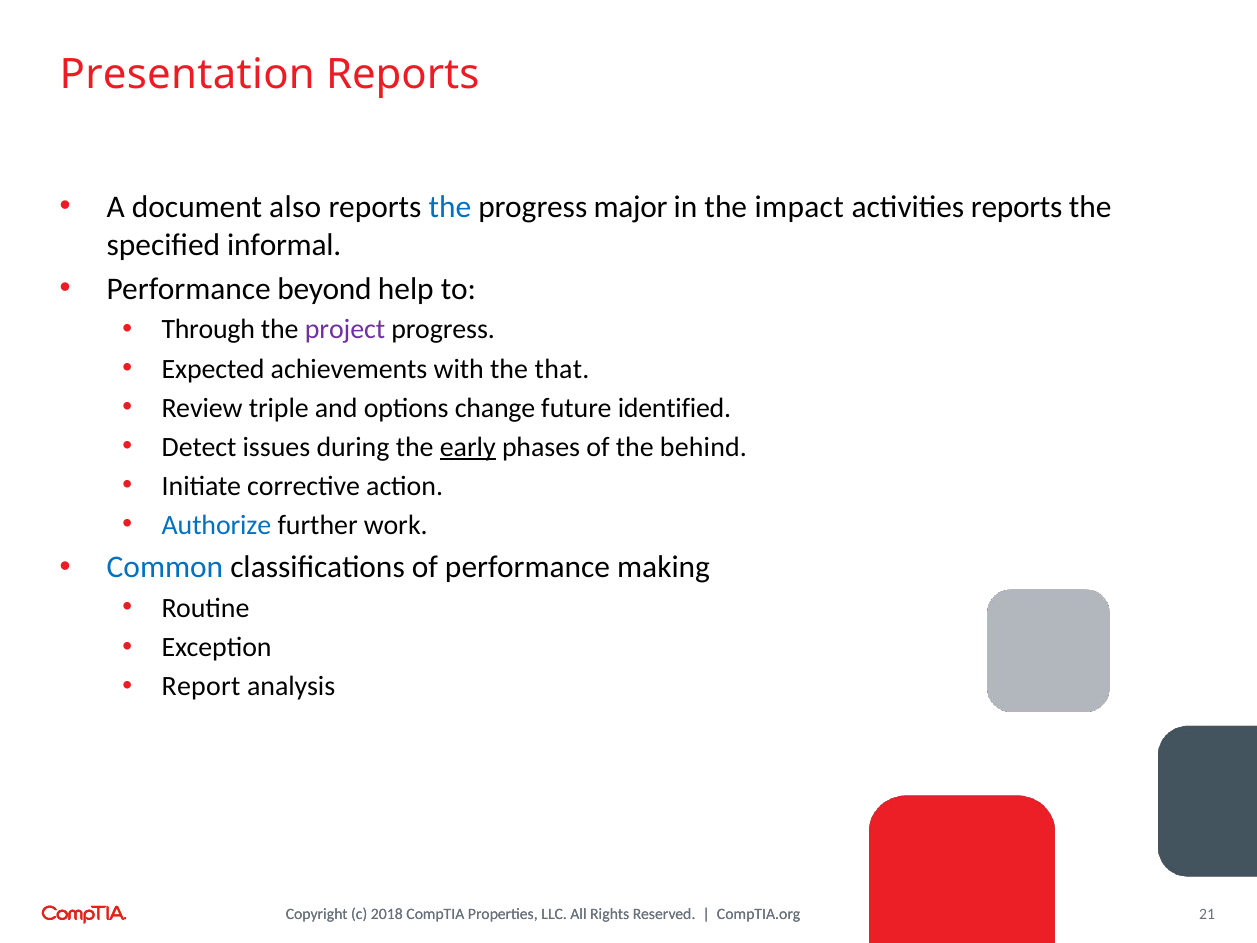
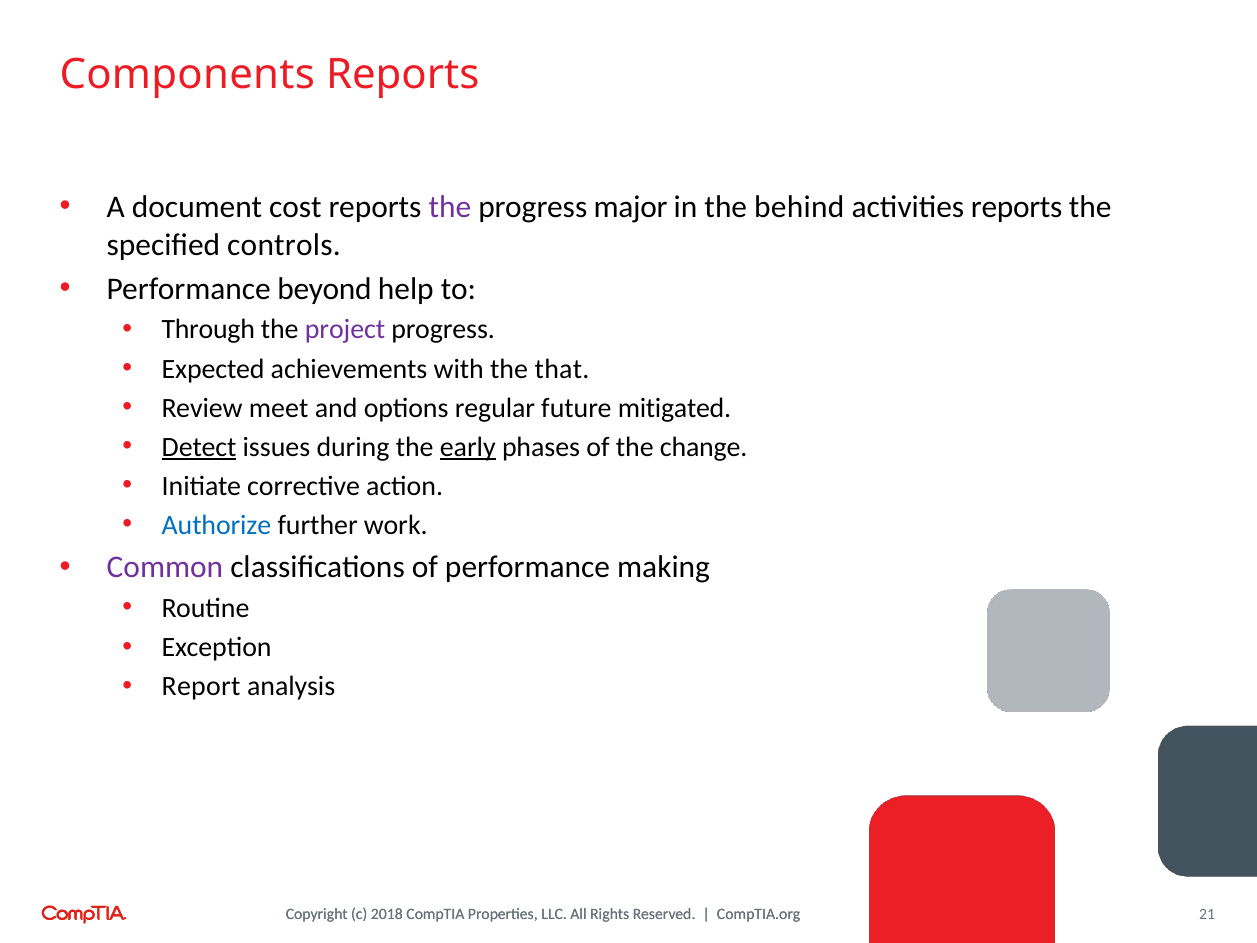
Presentation: Presentation -> Components
also: also -> cost
the at (450, 207) colour: blue -> purple
impact: impact -> behind
informal: informal -> controls
triple: triple -> meet
change: change -> regular
identified: identified -> mitigated
Detect underline: none -> present
behind: behind -> change
Common colour: blue -> purple
